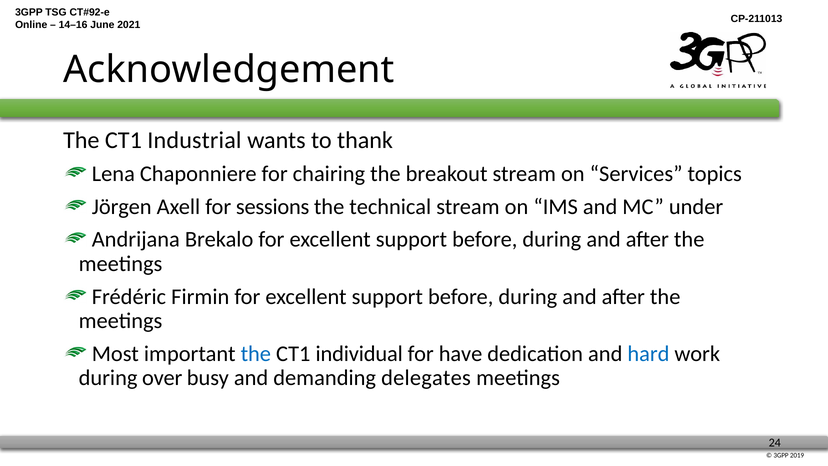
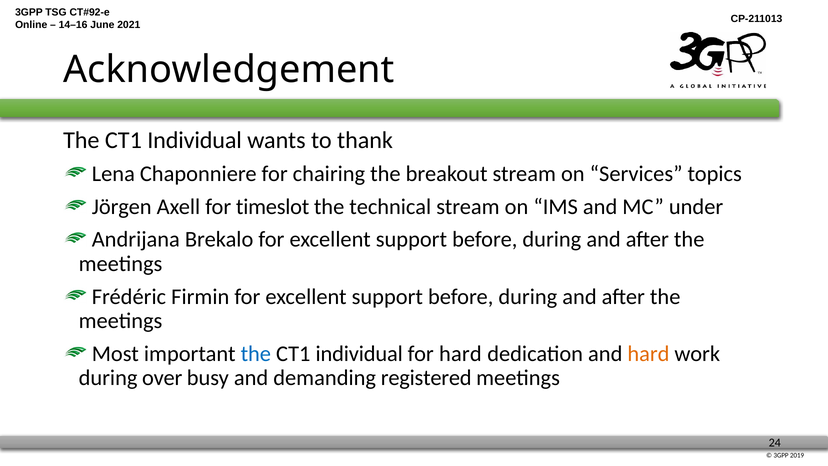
Industrial at (194, 140): Industrial -> Individual
sessions: sessions -> timeslot
for have: have -> hard
hard at (648, 354) colour: blue -> orange
delegates: delegates -> registered
